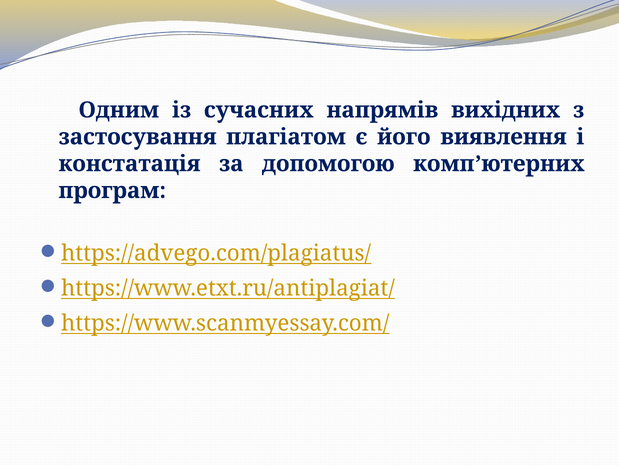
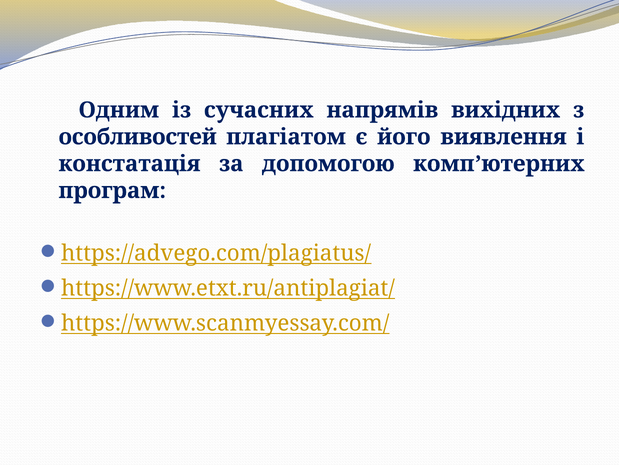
застосування: застосування -> особливостей
